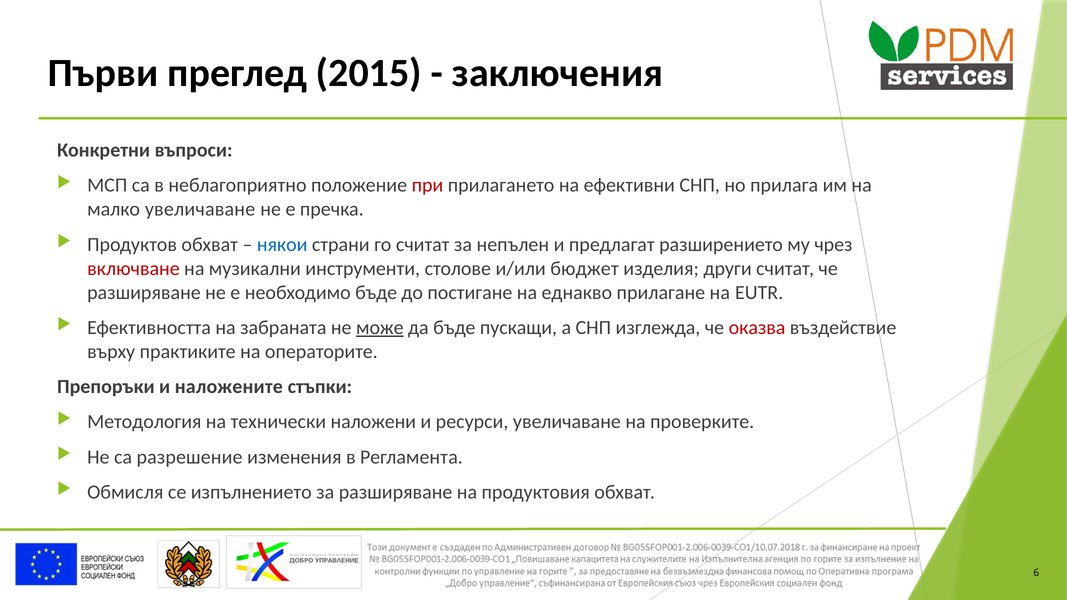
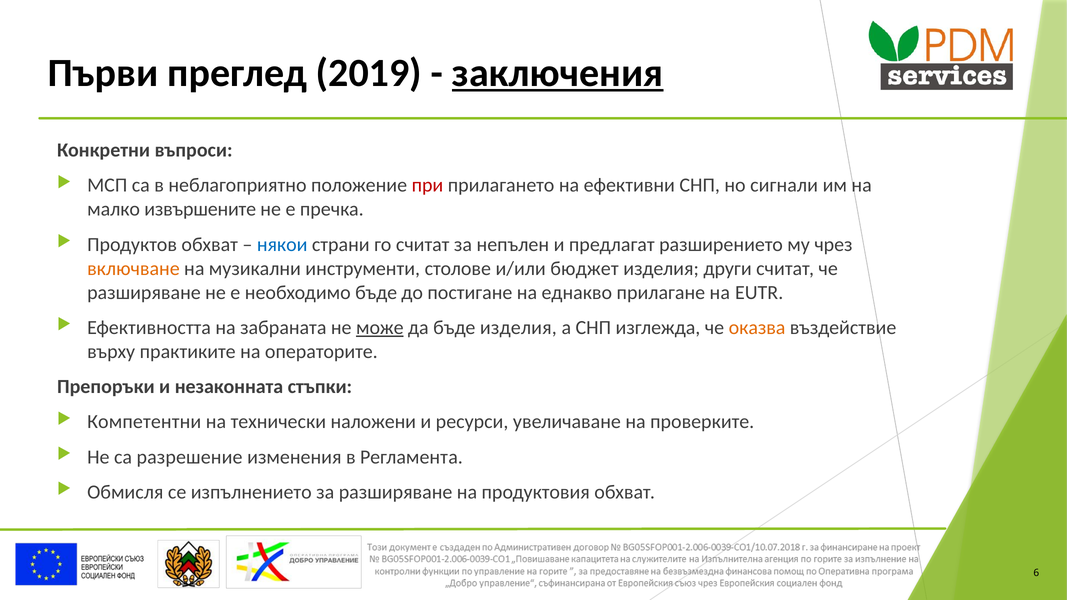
2015: 2015 -> 2019
заключения underline: none -> present
прилага: прилага -> сигнали
малко увеличаване: увеличаване -> извършените
включване colour: red -> orange
бъде пускащи: пускащи -> изделия
оказва colour: red -> orange
наложените: наложените -> незаконната
Методология: Методология -> Компетентни
